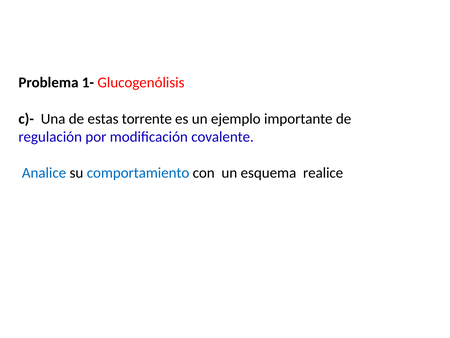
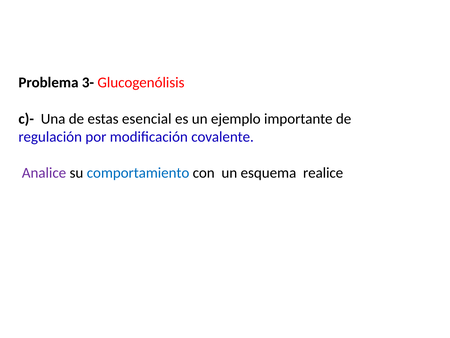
1-: 1- -> 3-
torrente: torrente -> esencial
Analice colour: blue -> purple
